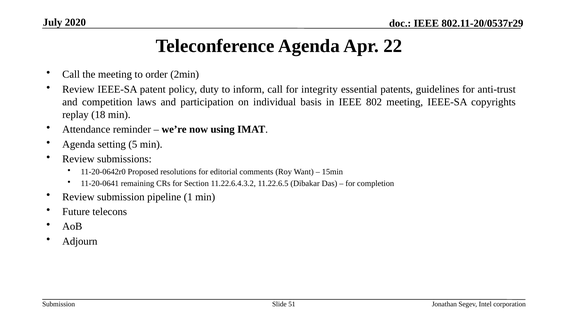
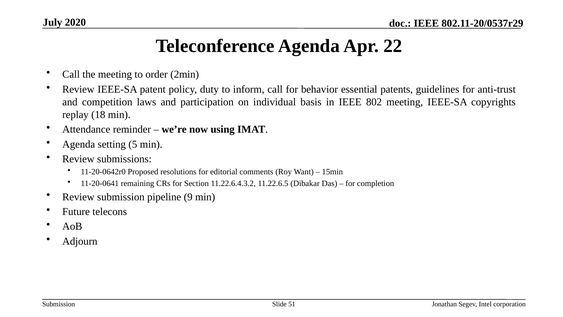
integrity: integrity -> behavior
1: 1 -> 9
